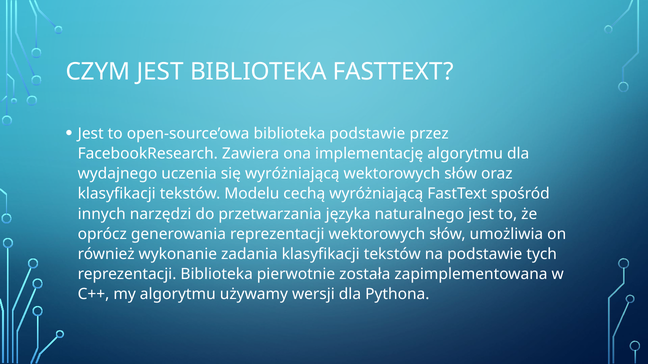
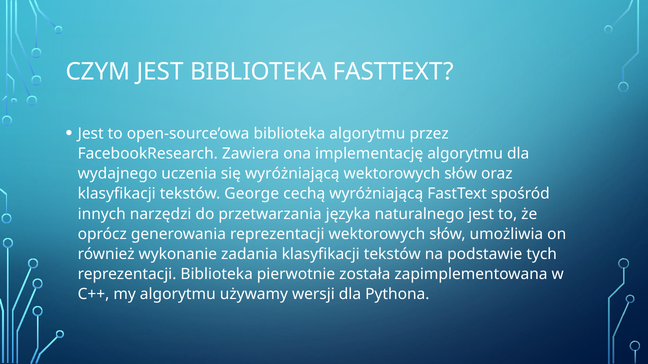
biblioteka podstawie: podstawie -> algorytmu
Modelu: Modelu -> George
